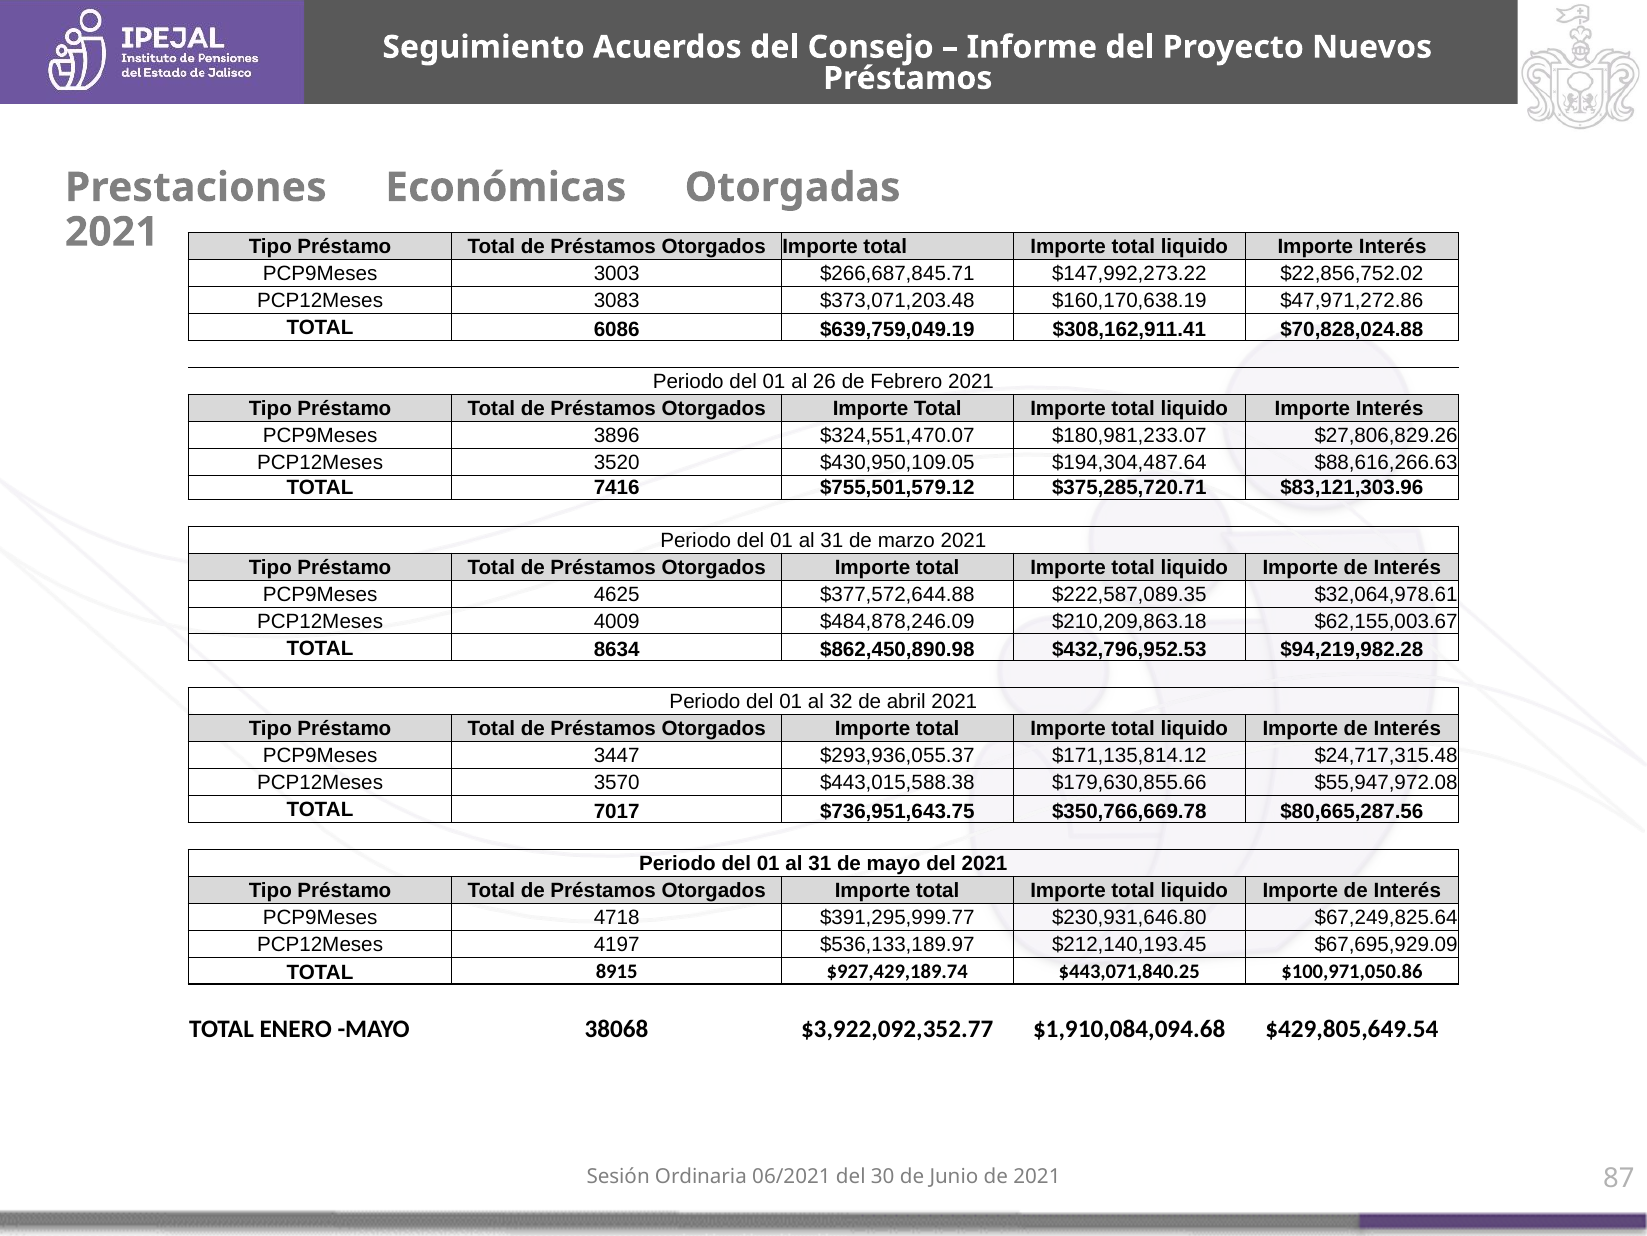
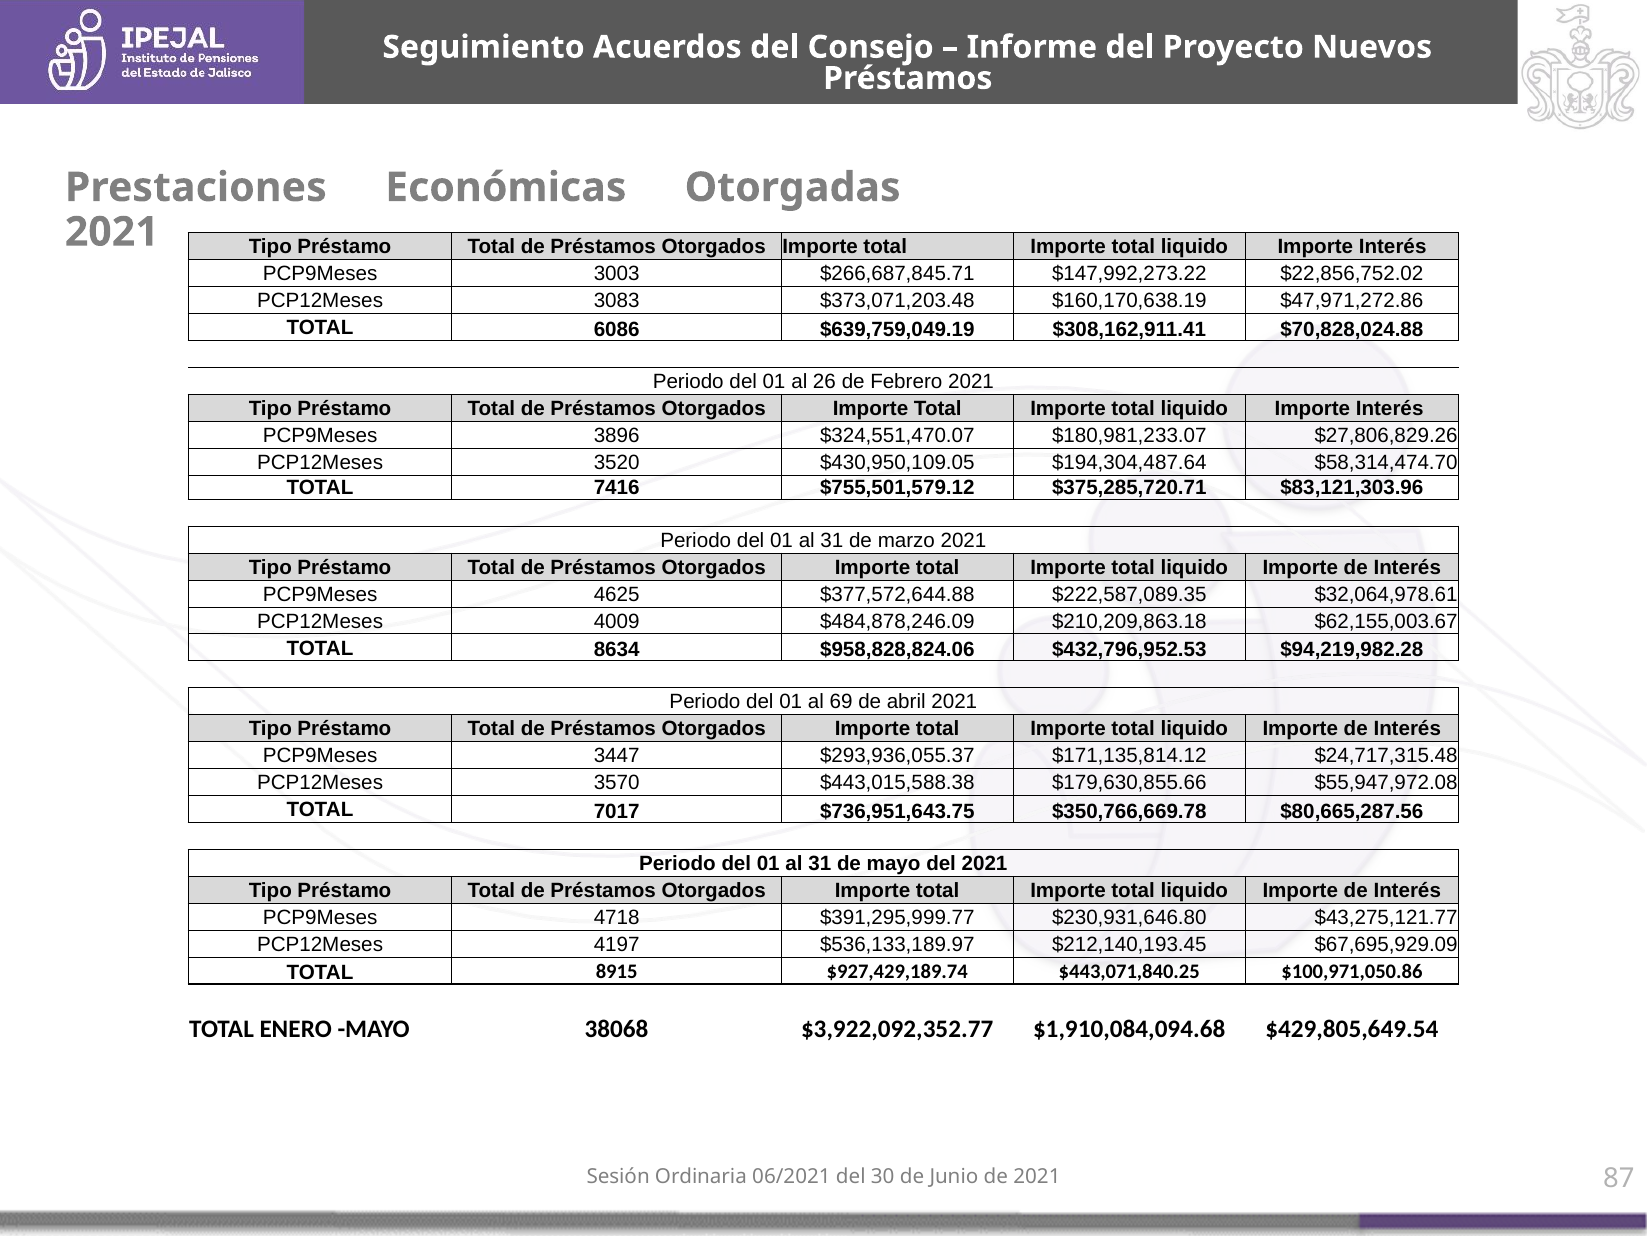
$88,616,266.63: $88,616,266.63 -> $58,314,474.70
$862,450,890.98: $862,450,890.98 -> $958,828,824.06
32: 32 -> 69
$67,249,825.64: $67,249,825.64 -> $43,275,121.77
